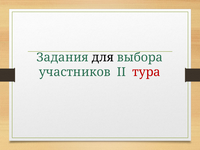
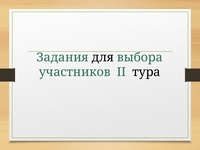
тура colour: red -> black
